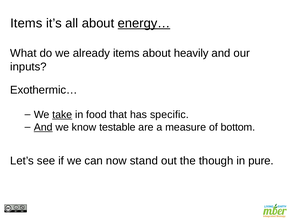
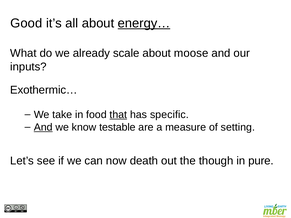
Items at (26, 23): Items -> Good
already items: items -> scale
heavily: heavily -> moose
take underline: present -> none
that underline: none -> present
bottom: bottom -> setting
stand: stand -> death
